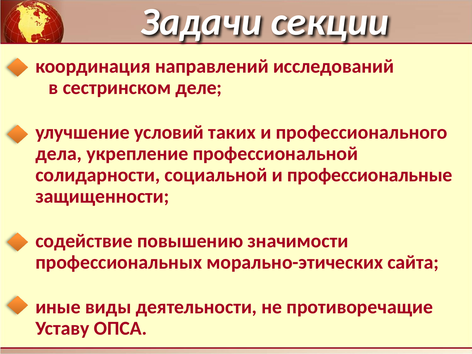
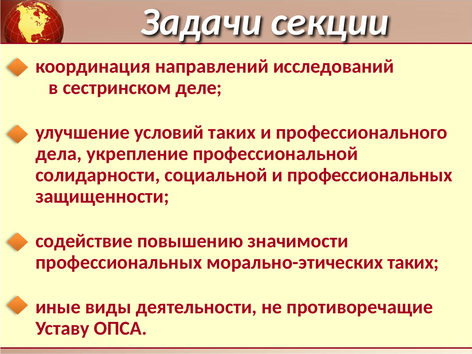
и профессиональные: профессиональные -> профессиональных
морально-этических сайта: сайта -> таких
